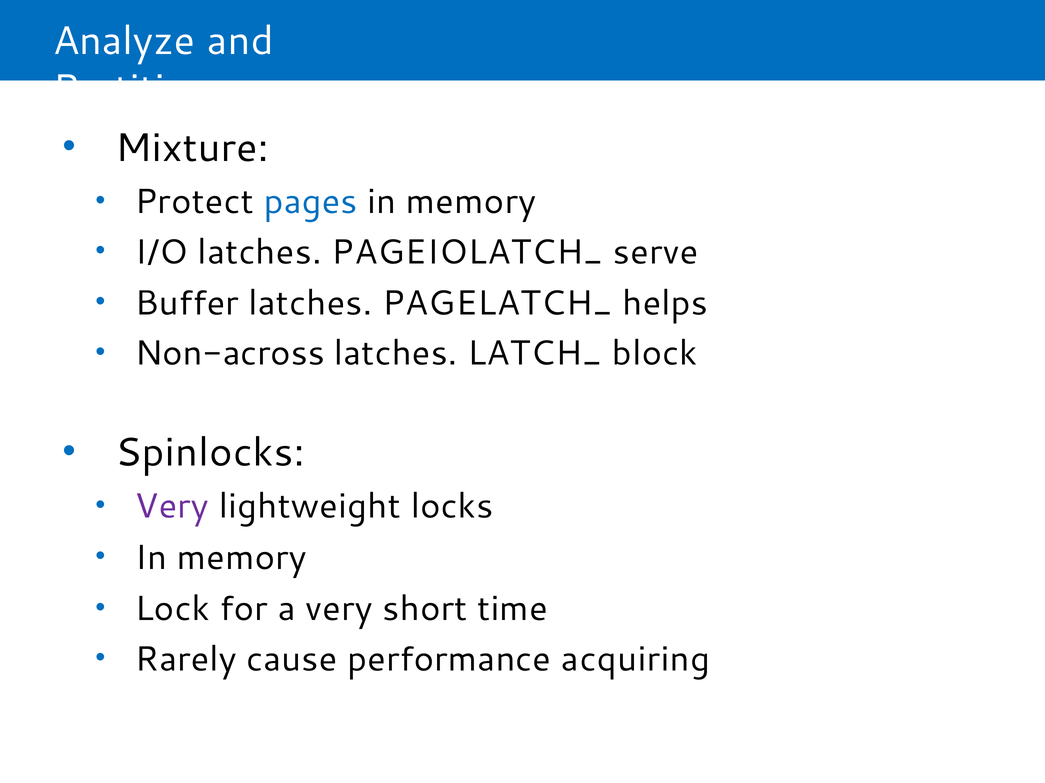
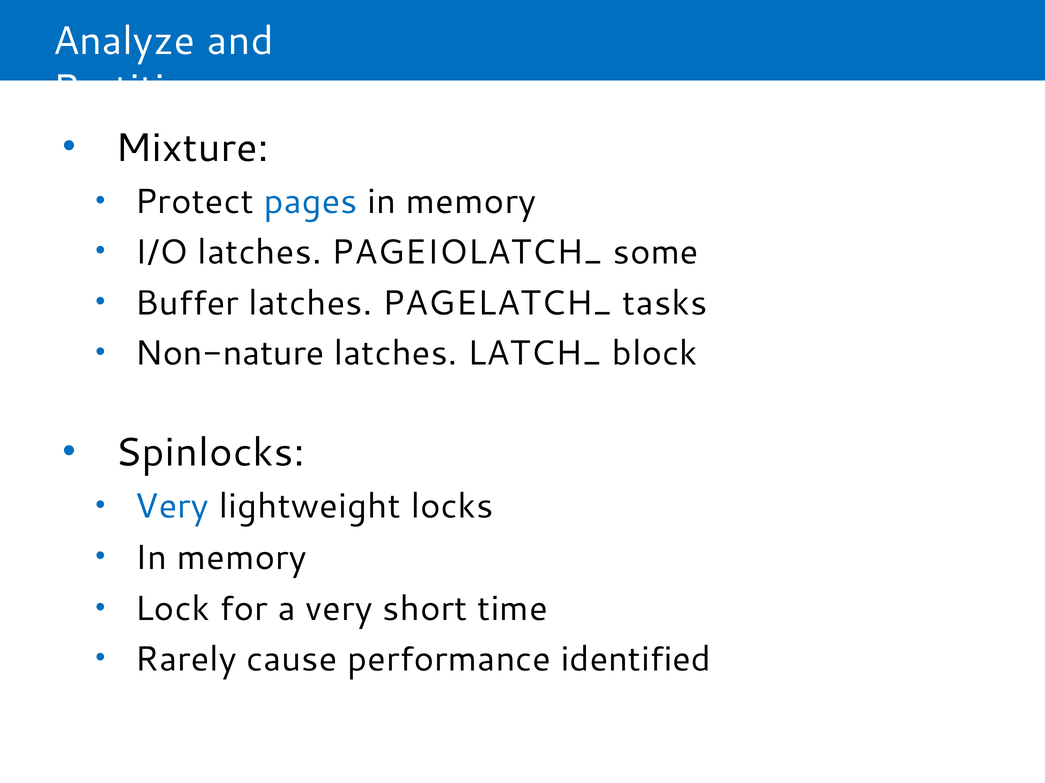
serve: serve -> some
helps: helps -> tasks
Non-across: Non-across -> Non-nature
Very at (172, 507) colour: purple -> blue
acquiring: acquiring -> identified
